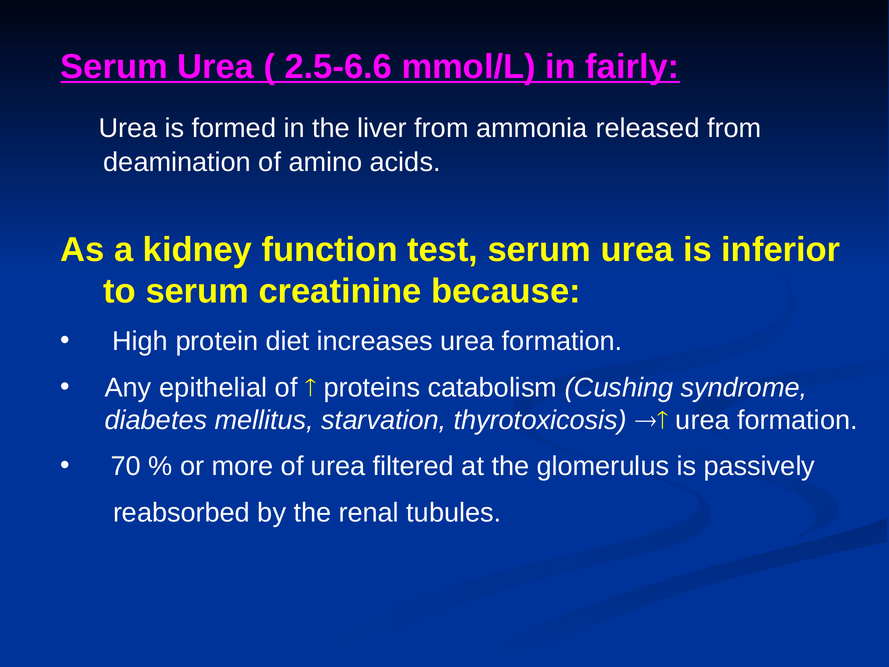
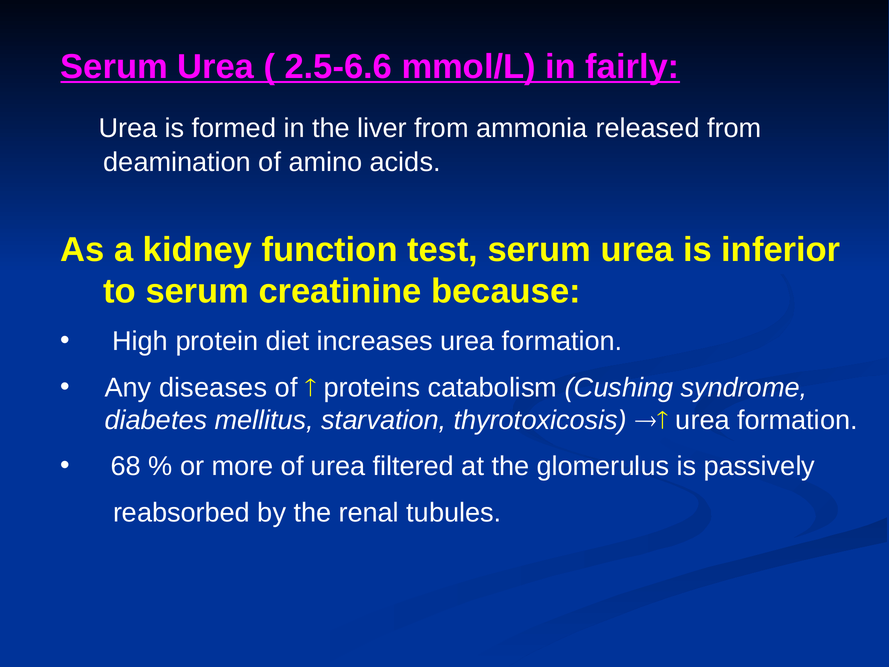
epithelial: epithelial -> diseases
70: 70 -> 68
